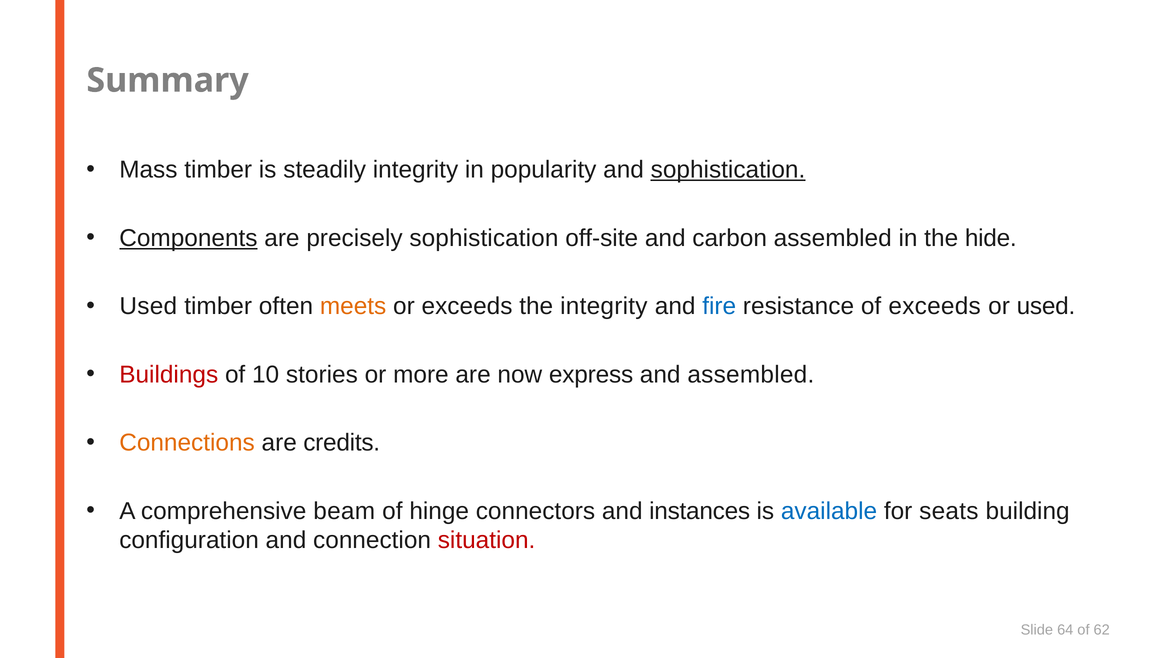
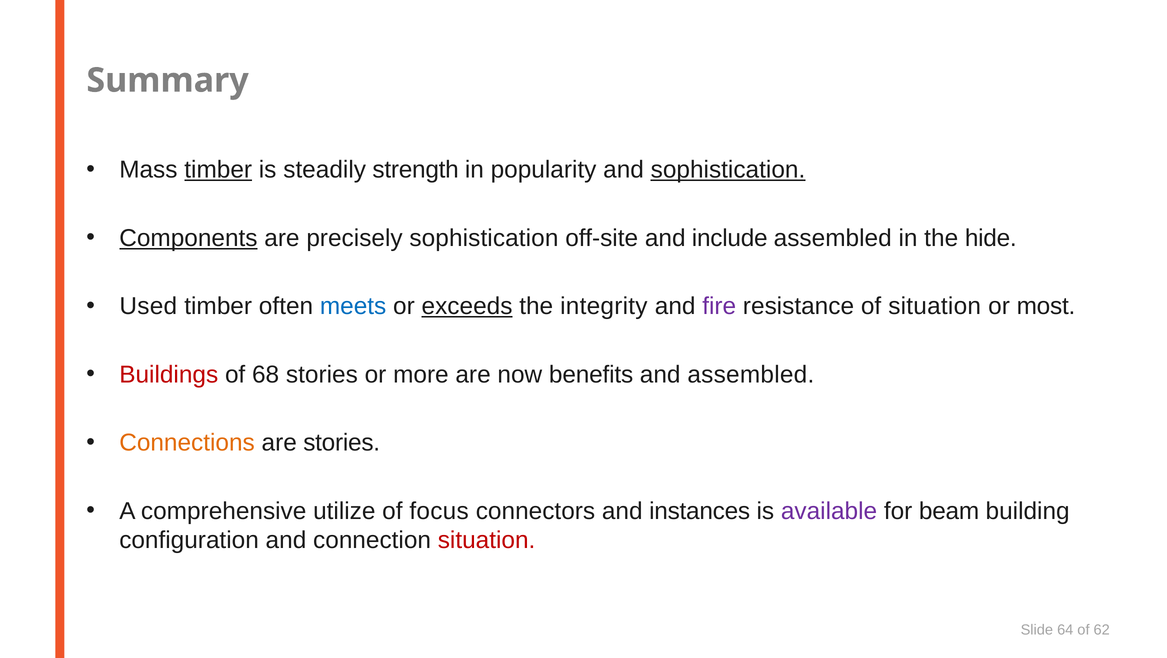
timber at (218, 170) underline: none -> present
steadily integrity: integrity -> strength
carbon: carbon -> include
meets colour: orange -> blue
exceeds at (467, 306) underline: none -> present
fire colour: blue -> purple
of exceeds: exceeds -> situation
or used: used -> most
10: 10 -> 68
express: express -> benefits
are credits: credits -> stories
beam: beam -> utilize
hinge: hinge -> focus
available colour: blue -> purple
seats: seats -> beam
